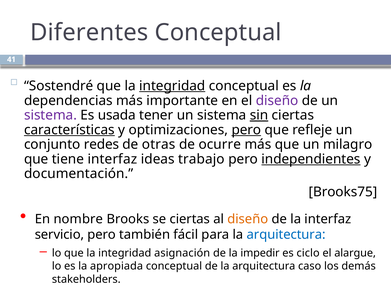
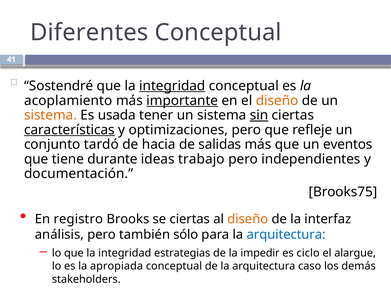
dependencias: dependencias -> acoplamiento
importante underline: none -> present
diseño at (277, 101) colour: purple -> orange
sistema at (50, 115) colour: purple -> orange
pero at (246, 130) underline: present -> none
redes: redes -> tardó
otras: otras -> hacia
ocurre: ocurre -> salidas
milagro: milagro -> eventos
tiene interfaz: interfaz -> durante
independientes underline: present -> none
nombre: nombre -> registro
servicio: servicio -> análisis
fácil: fácil -> sólo
asignación: asignación -> estrategias
